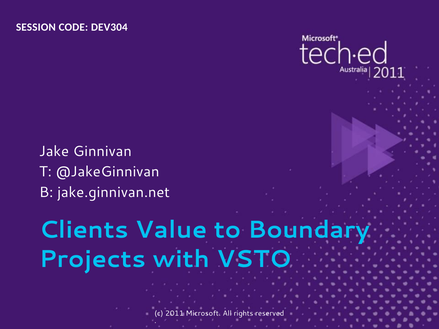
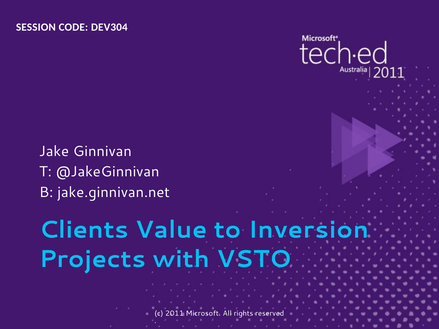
Boundary: Boundary -> Inversion
